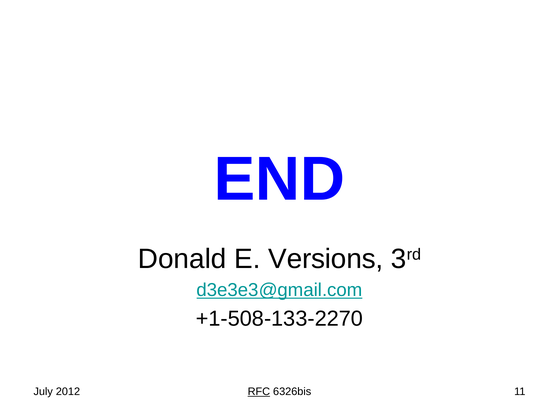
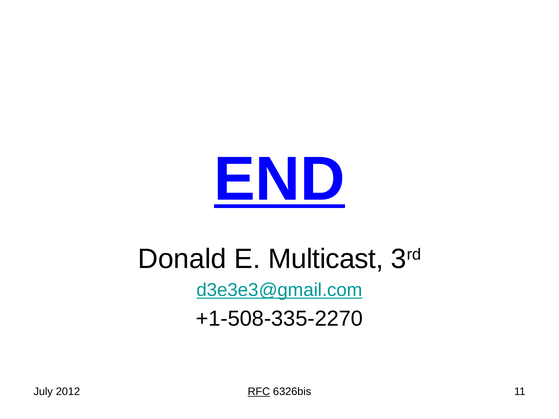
END underline: none -> present
Versions: Versions -> Multicast
+1-508-133-2270: +1-508-133-2270 -> +1-508-335-2270
